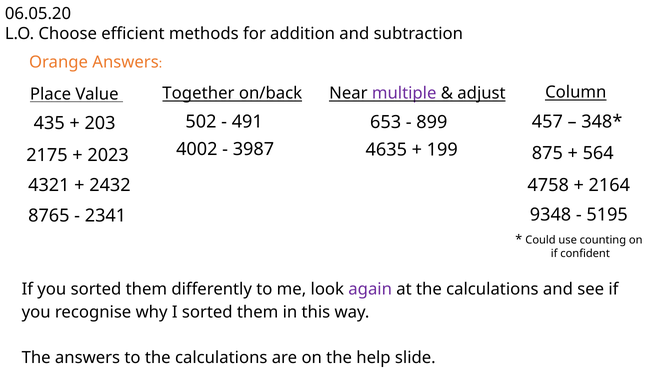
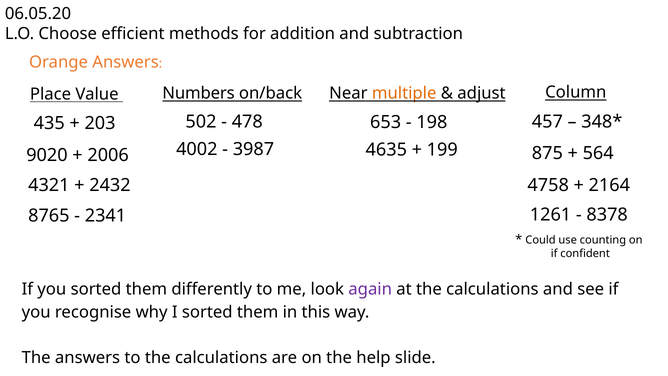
Together: Together -> Numbers
multiple colour: purple -> orange
491: 491 -> 478
899: 899 -> 198
2175: 2175 -> 9020
2023: 2023 -> 2006
9348: 9348 -> 1261
5195: 5195 -> 8378
